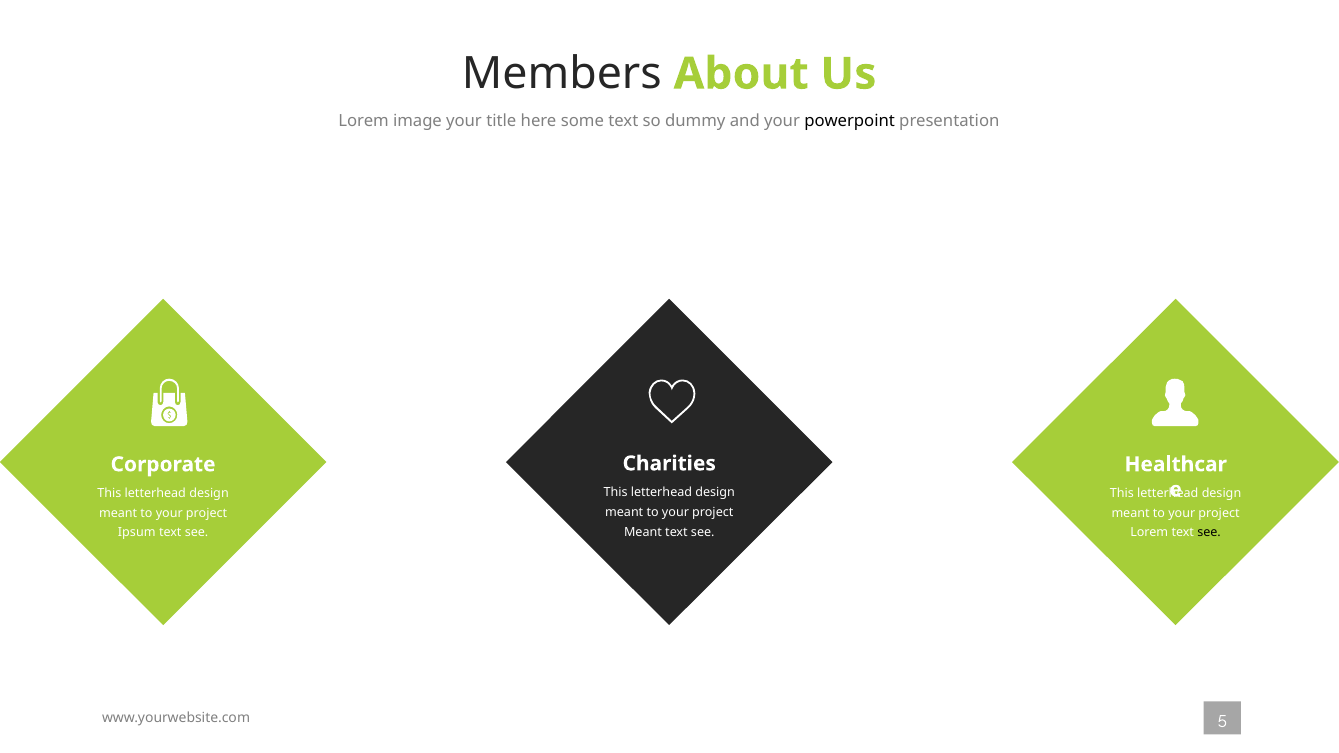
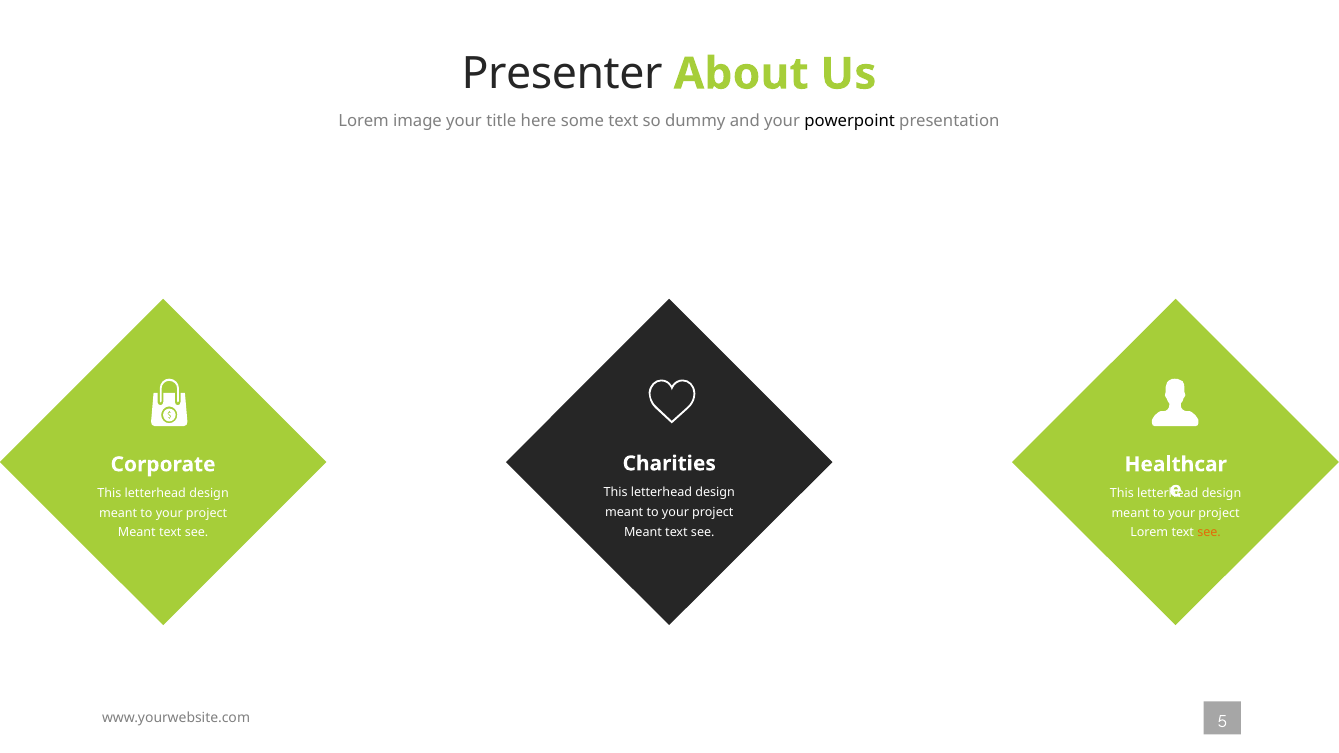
Members: Members -> Presenter
Ipsum at (137, 533): Ipsum -> Meant
see at (1209, 533) colour: black -> orange
